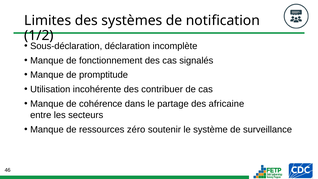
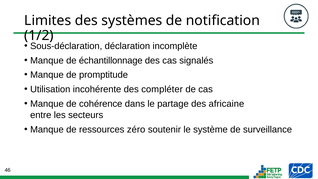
fonctionnement: fonctionnement -> échantillonnage
contribuer: contribuer -> compléter
